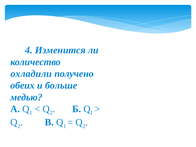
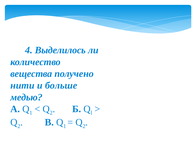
Изменится: Изменится -> Выделилось
охладили: охладили -> вещества
обеих: обеих -> нити
